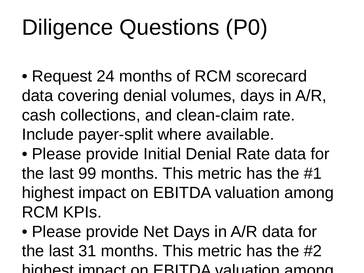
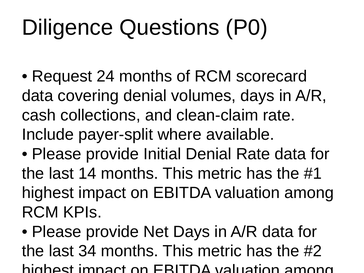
99: 99 -> 14
31: 31 -> 34
